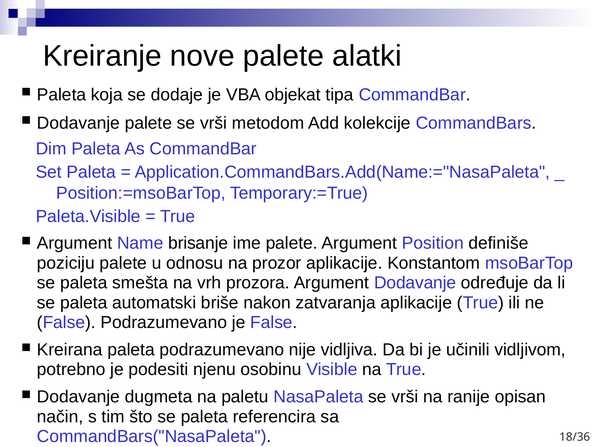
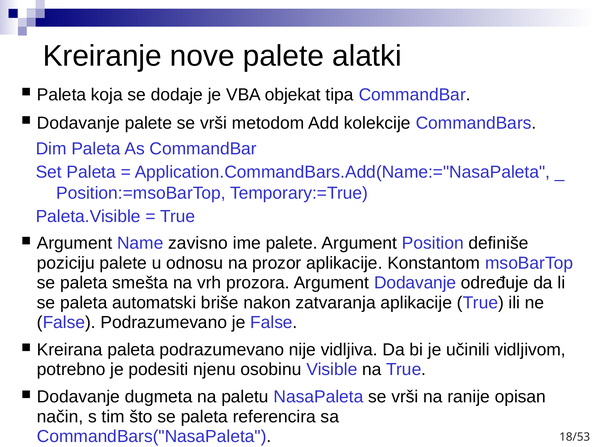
brisanje: brisanje -> zavisno
18/36: 18/36 -> 18/53
